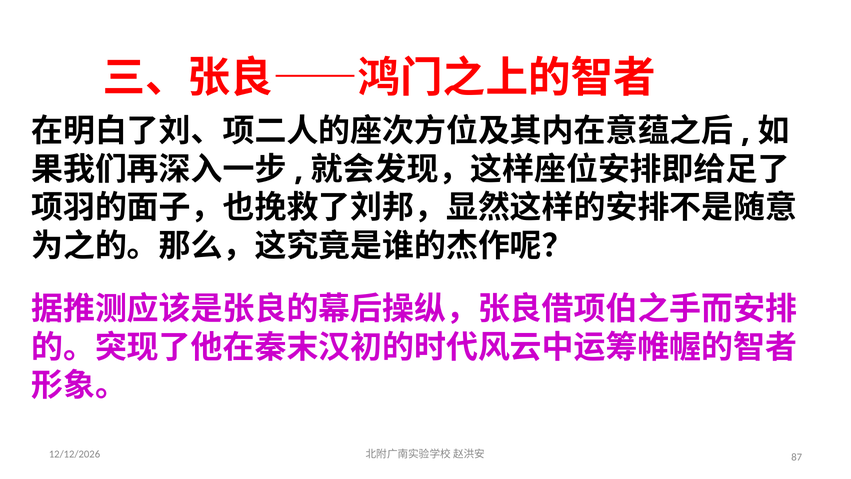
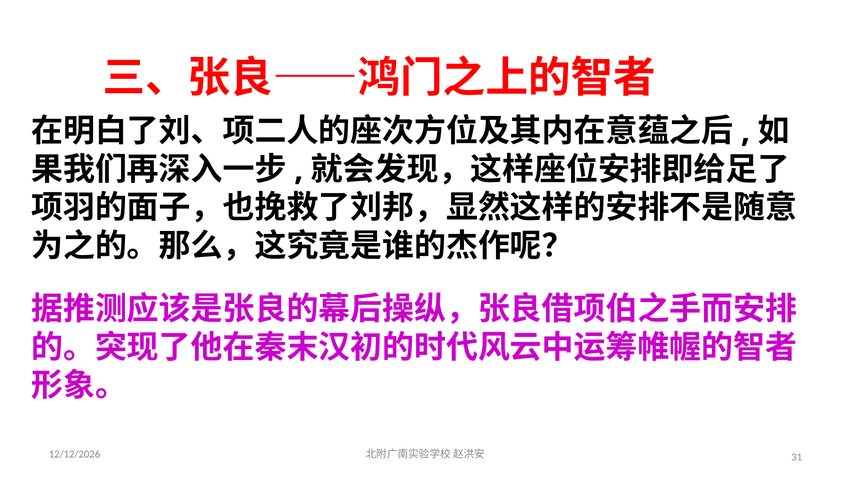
87: 87 -> 31
